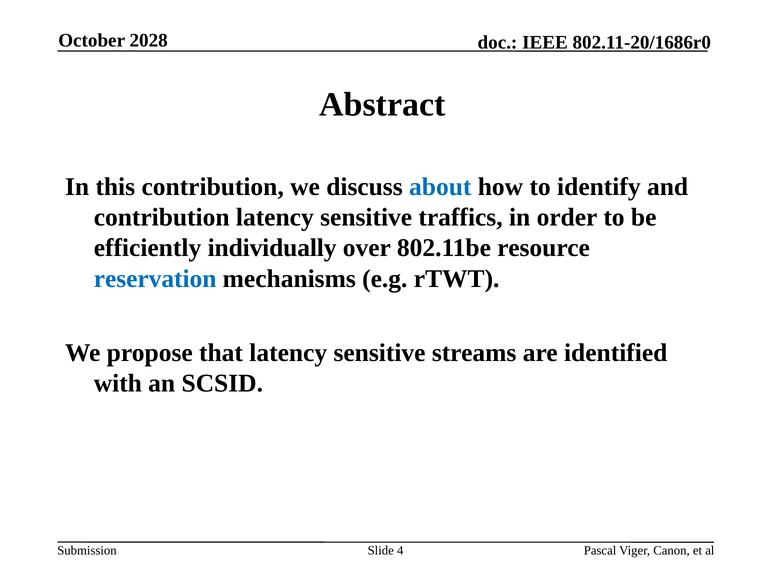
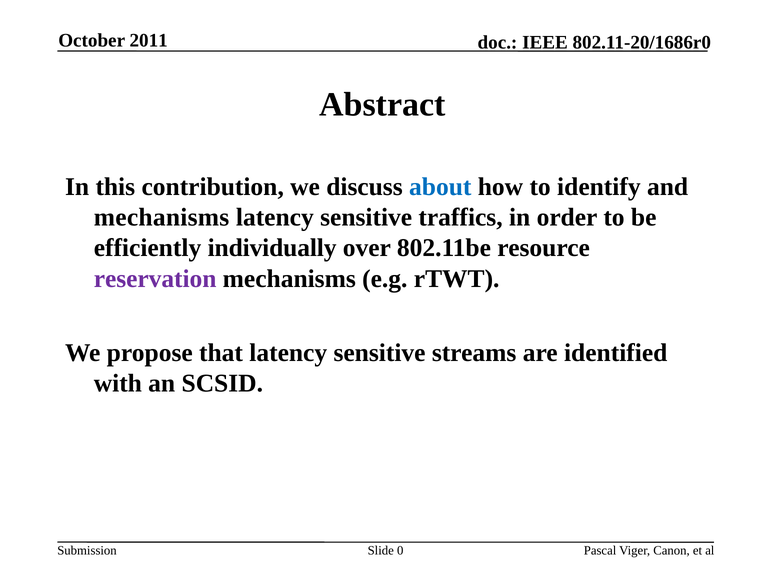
2028: 2028 -> 2011
contribution at (162, 217): contribution -> mechanisms
reservation colour: blue -> purple
4: 4 -> 0
